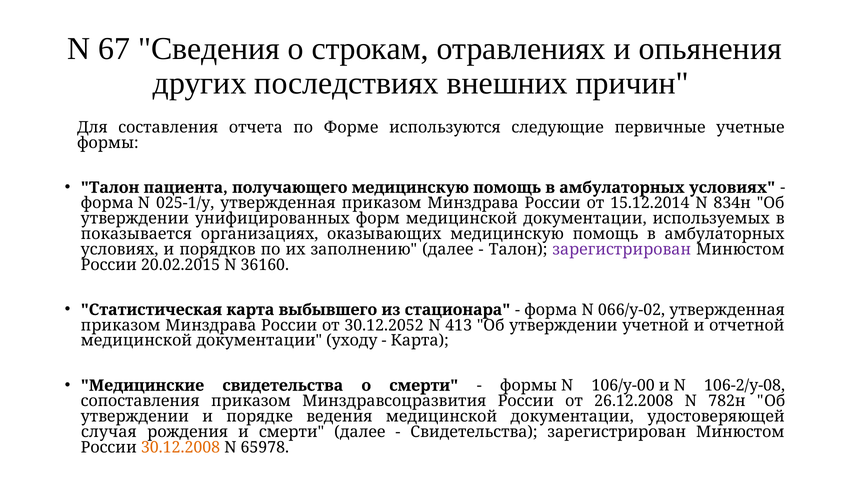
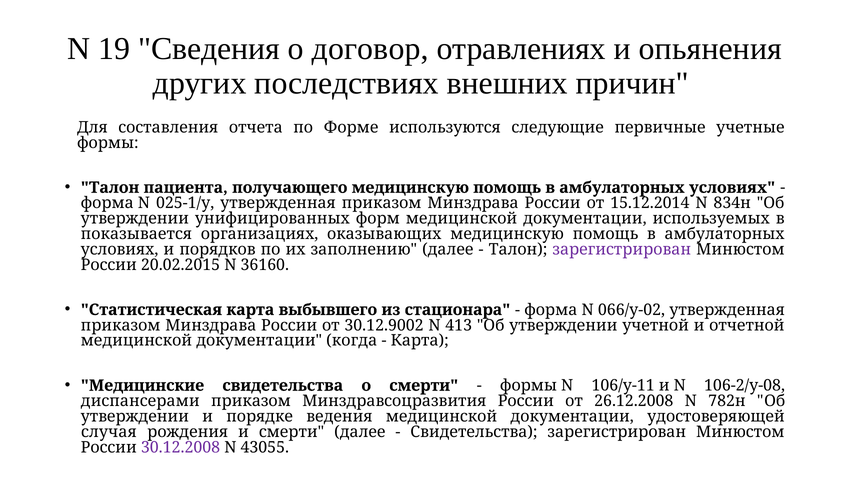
67: 67 -> 19
строкам: строкам -> договор
30.12.2052: 30.12.2052 -> 30.12.9002
уходу: уходу -> когда
106/у-00: 106/у-00 -> 106/у-11
сопоставления: сопоставления -> диспансерами
30.12.2008 colour: orange -> purple
65978: 65978 -> 43055
